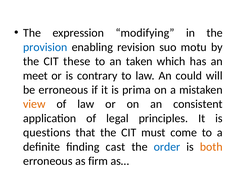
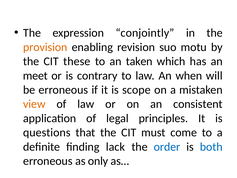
modifying: modifying -> conjointly
provision colour: blue -> orange
could: could -> when
prima: prima -> scope
cast: cast -> lack
both colour: orange -> blue
firm: firm -> only
